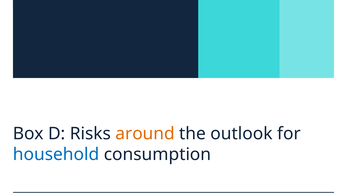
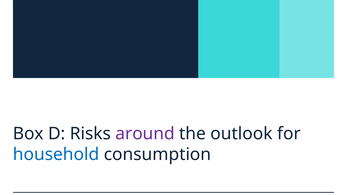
around colour: orange -> purple
